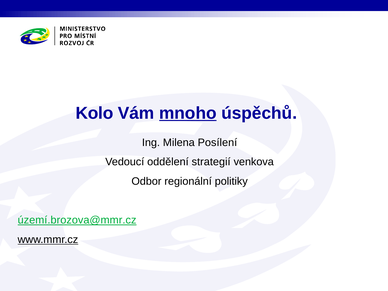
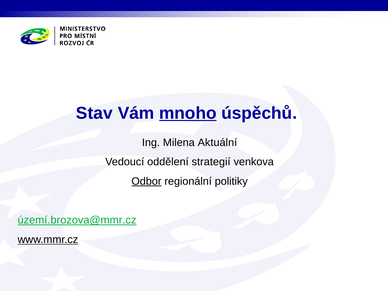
Kolo: Kolo -> Stav
Posílení: Posílení -> Aktuální
Odbor underline: none -> present
